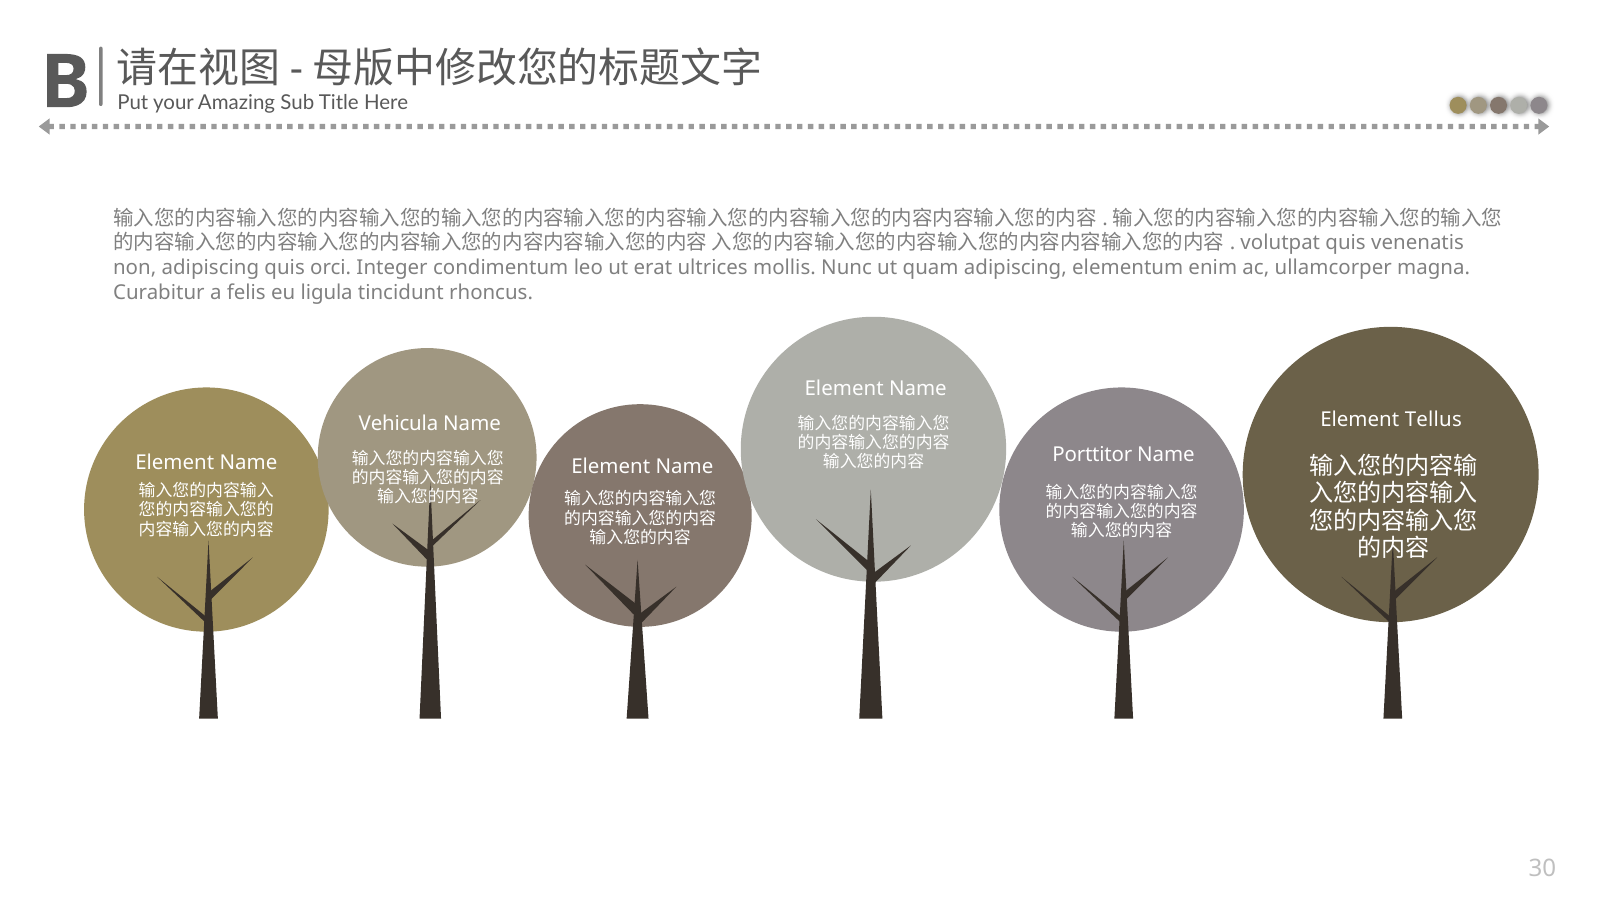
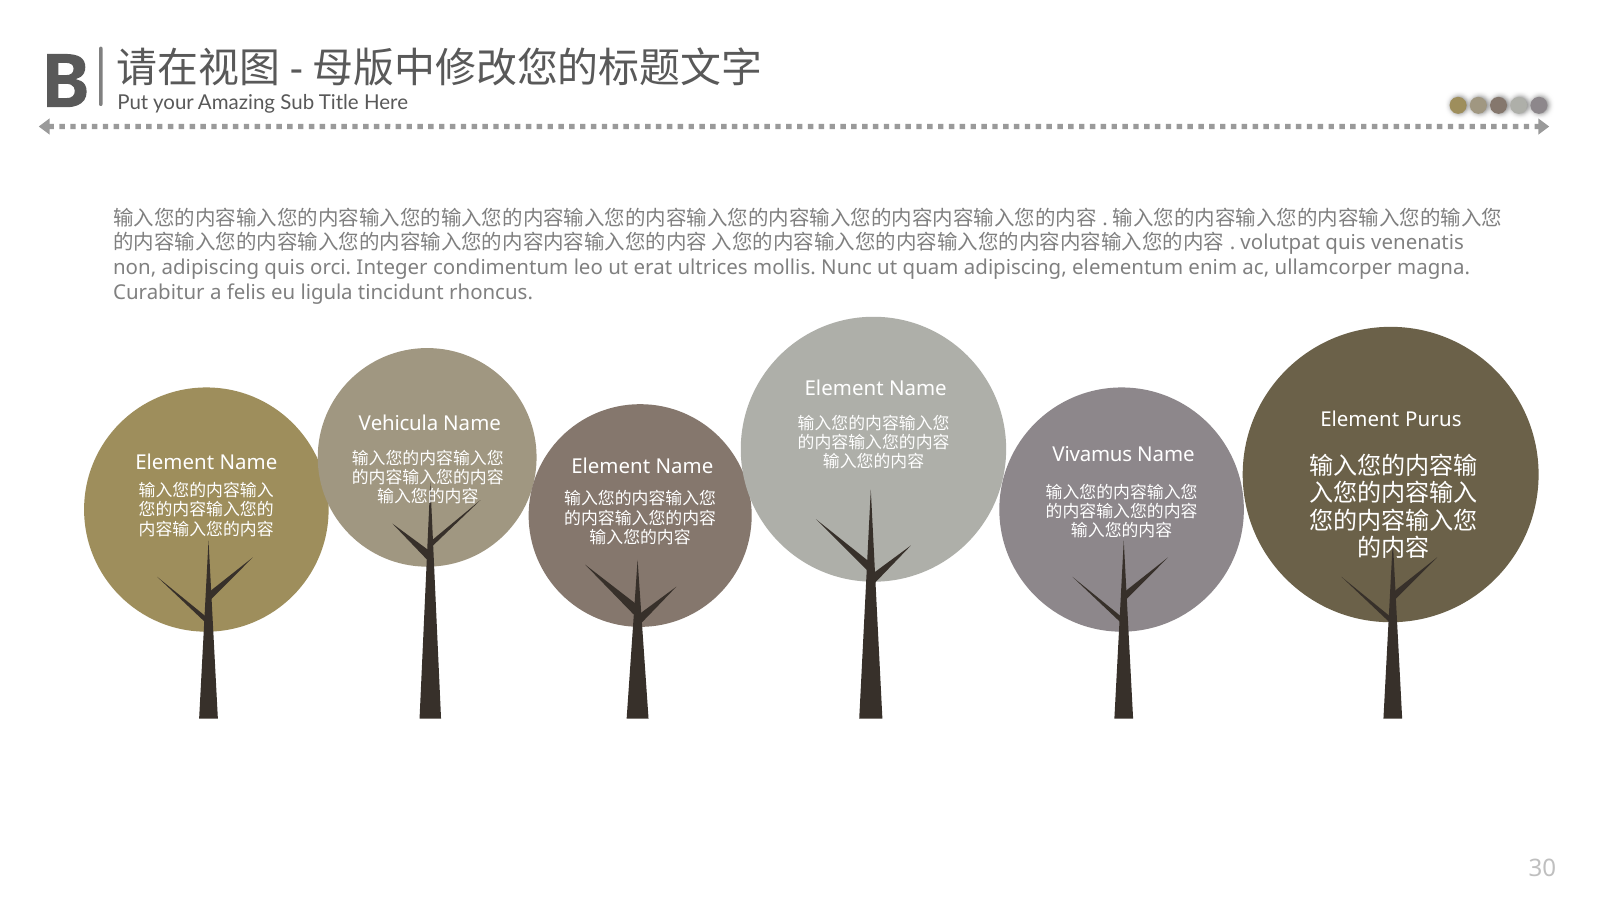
Tellus: Tellus -> Purus
Porttitor: Porttitor -> Vivamus
